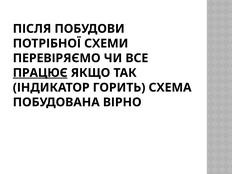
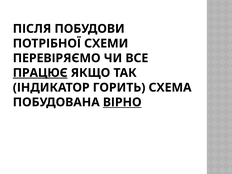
ВІРНО underline: none -> present
